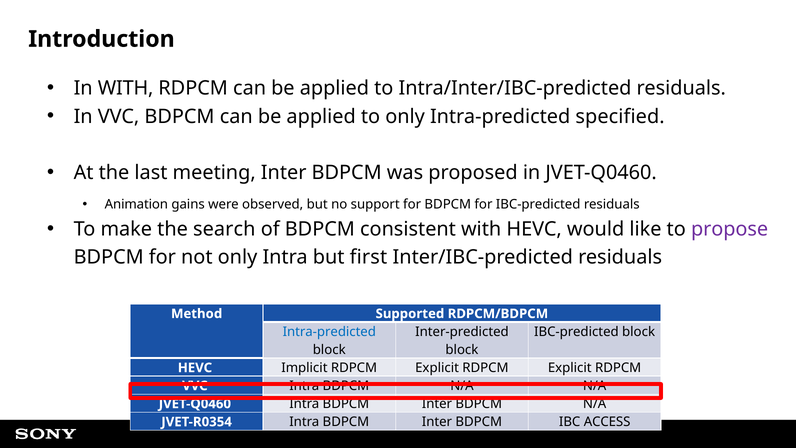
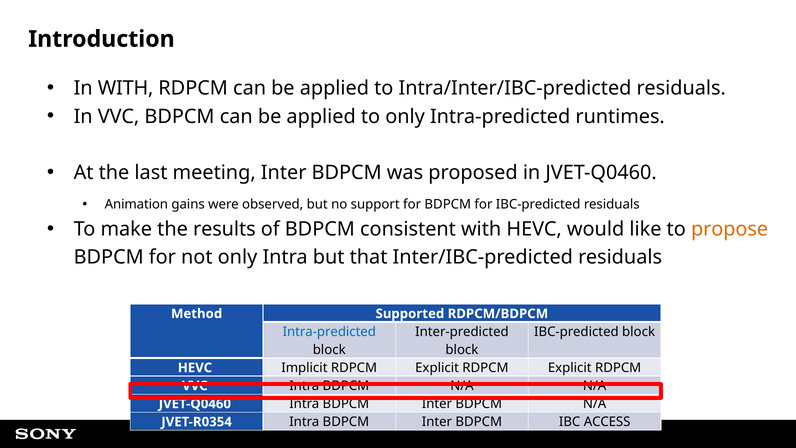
specified: specified -> runtimes
search: search -> results
propose colour: purple -> orange
first: first -> that
